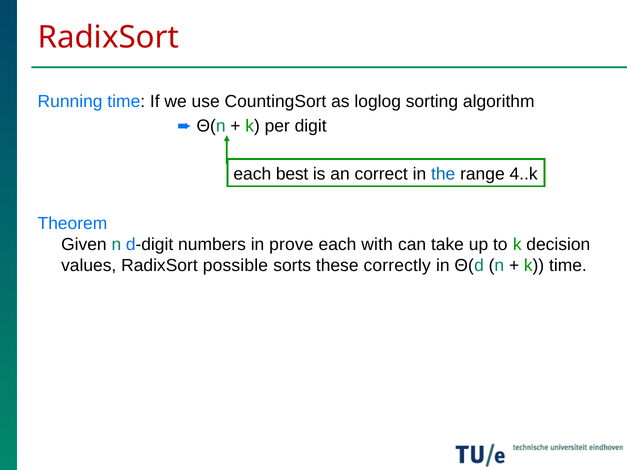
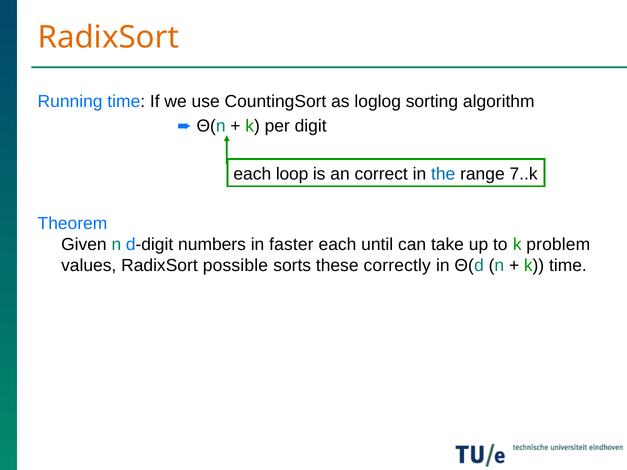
RadixSort at (108, 38) colour: red -> orange
best: best -> loop
4..k: 4..k -> 7..k
prove: prove -> faster
with: with -> until
decision: decision -> problem
